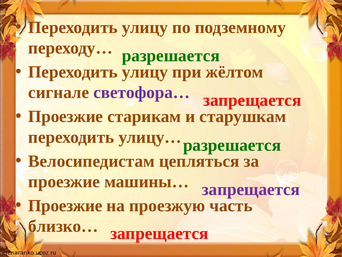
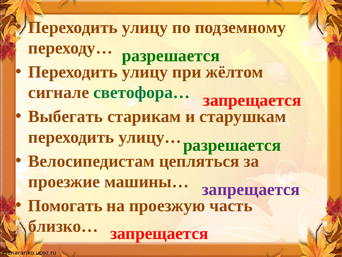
светофора… colour: purple -> green
Проезжие at (66, 116): Проезжие -> Выбегать
Проезжие at (65, 205): Проезжие -> Помогать
